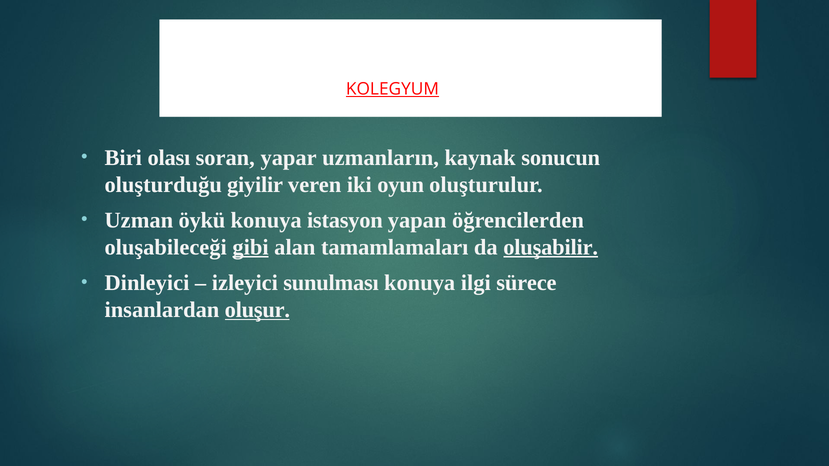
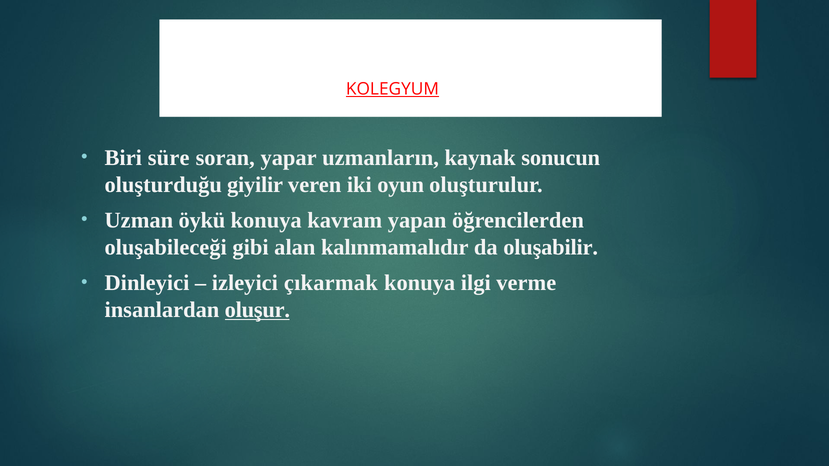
olası: olası -> süre
istasyon: istasyon -> kavram
gibi underline: present -> none
tamamlamaları: tamamlamaları -> kalınmamalıdır
oluşabilir underline: present -> none
sunulması: sunulması -> çıkarmak
sürece: sürece -> verme
